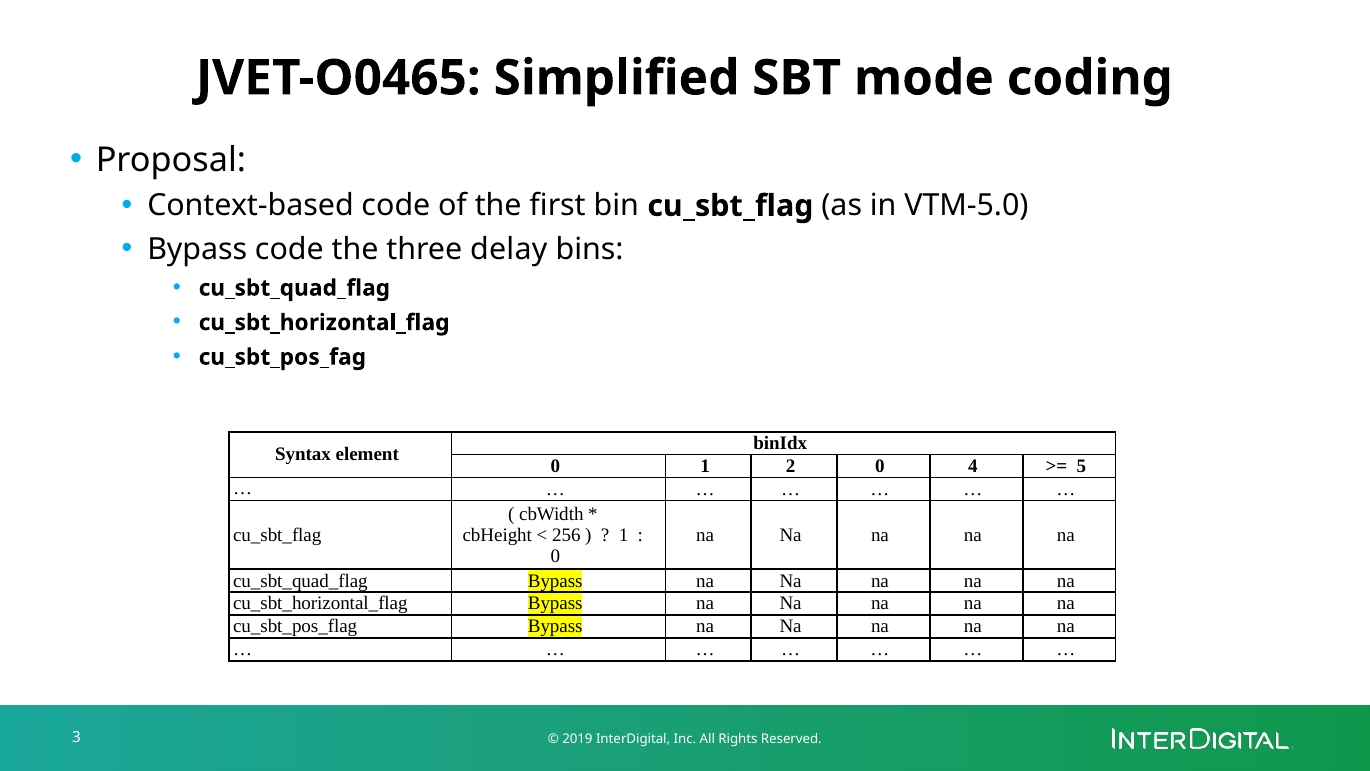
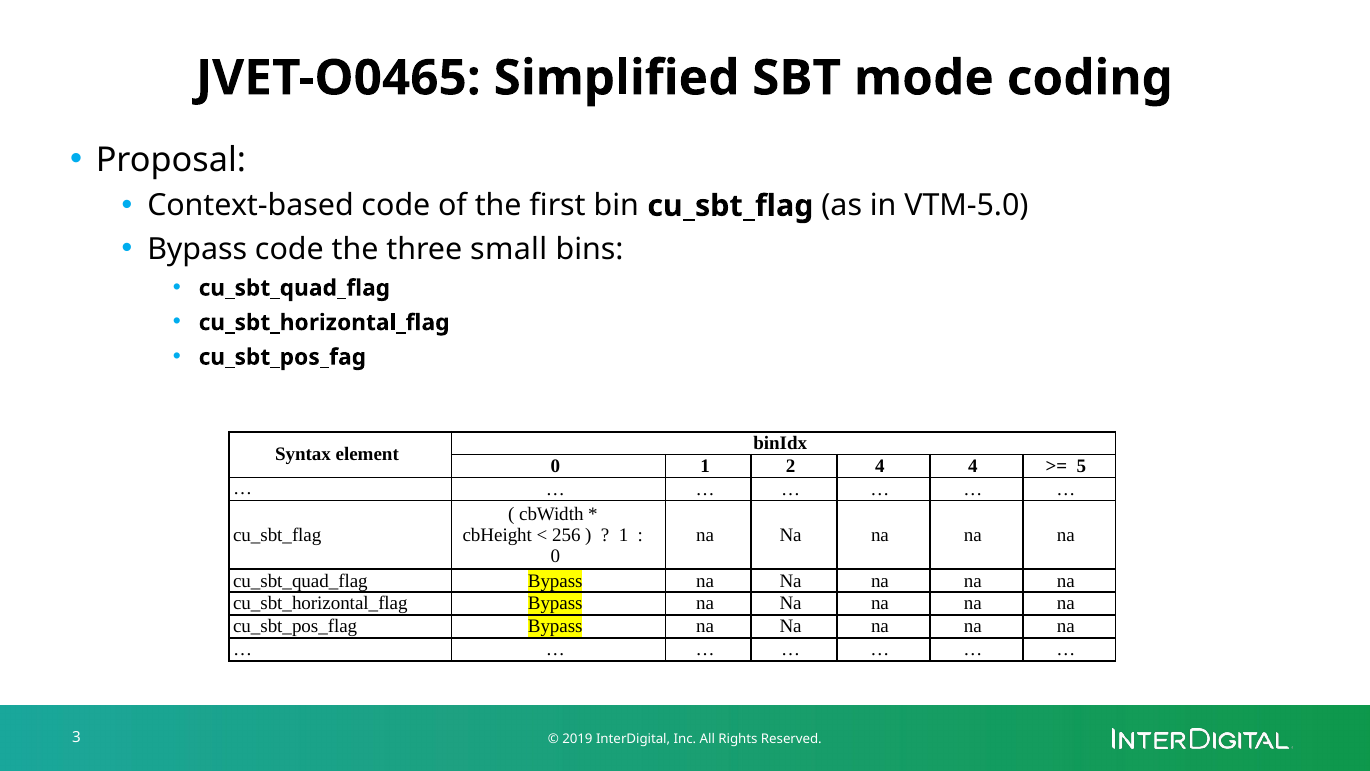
delay: delay -> small
2 0: 0 -> 4
